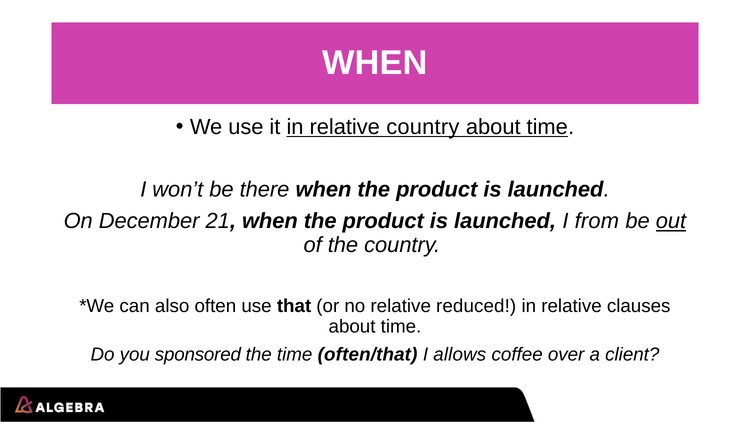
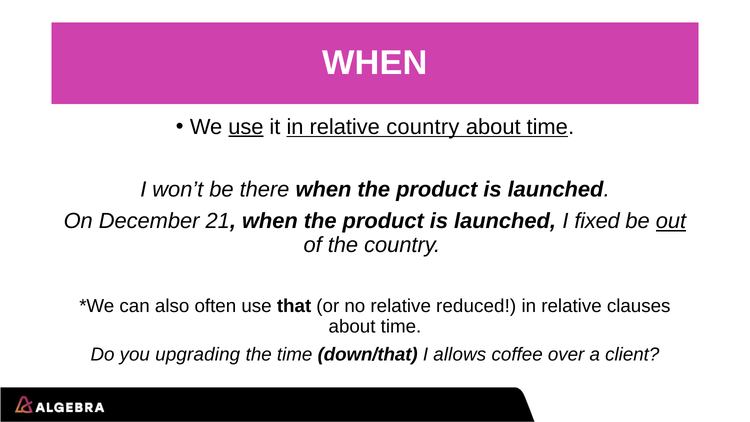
use at (246, 127) underline: none -> present
from: from -> fixed
sponsored: sponsored -> upgrading
often/that: often/that -> down/that
